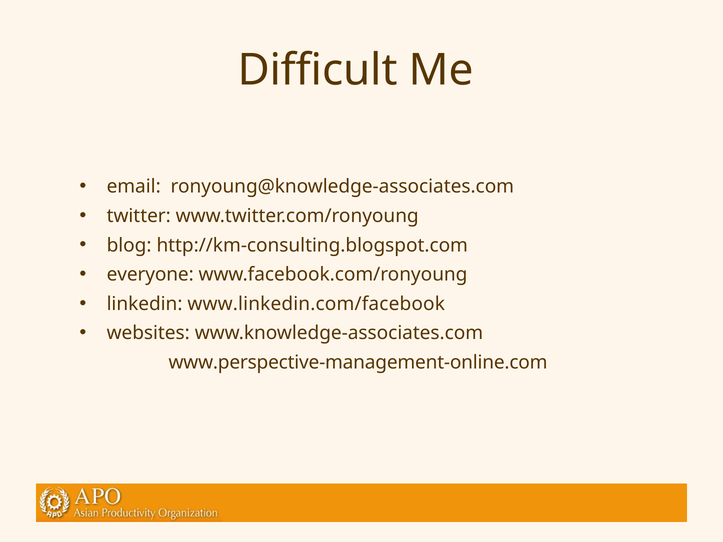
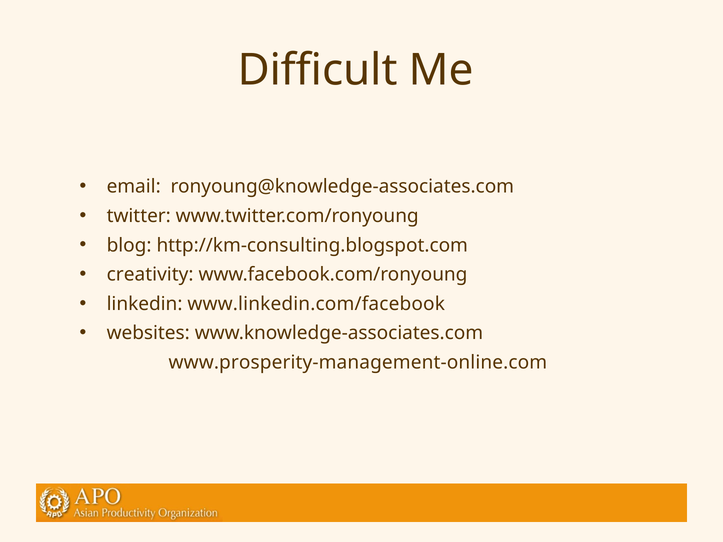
everyone: everyone -> creativity
www.perspective-management-online.com: www.perspective-management-online.com -> www.prosperity-management-online.com
